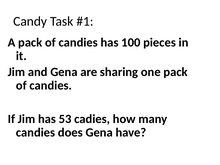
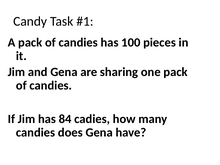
53: 53 -> 84
